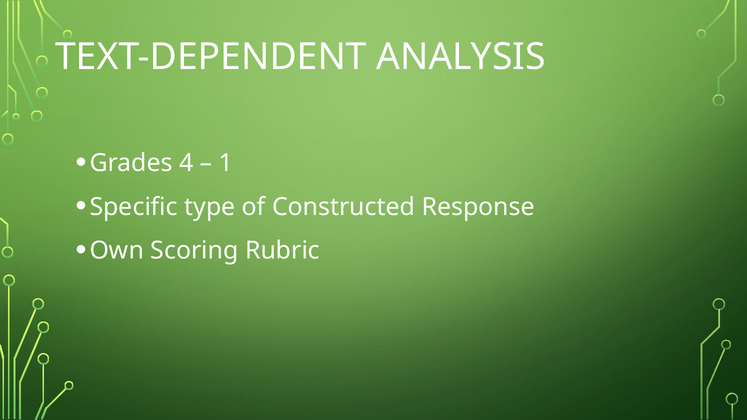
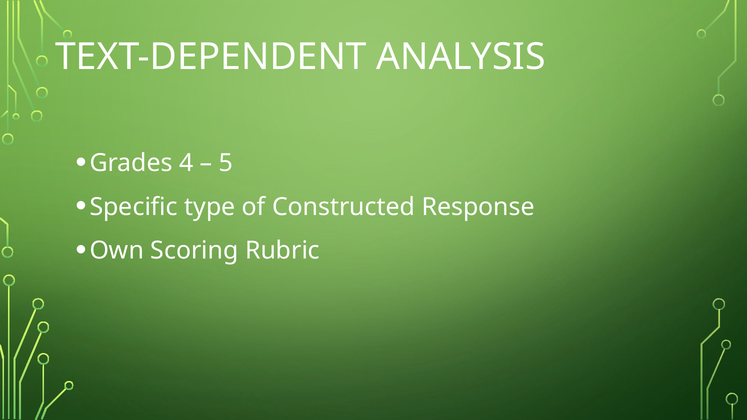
1: 1 -> 5
